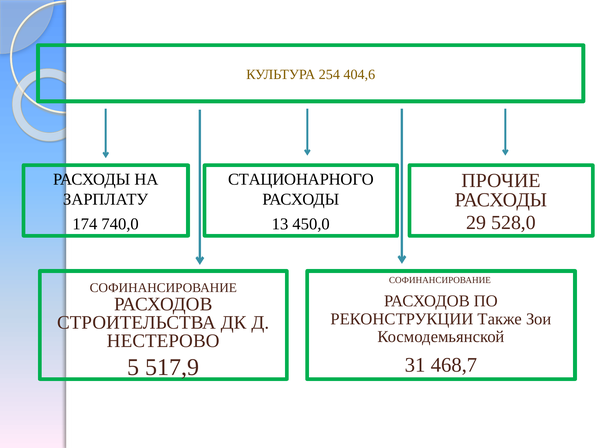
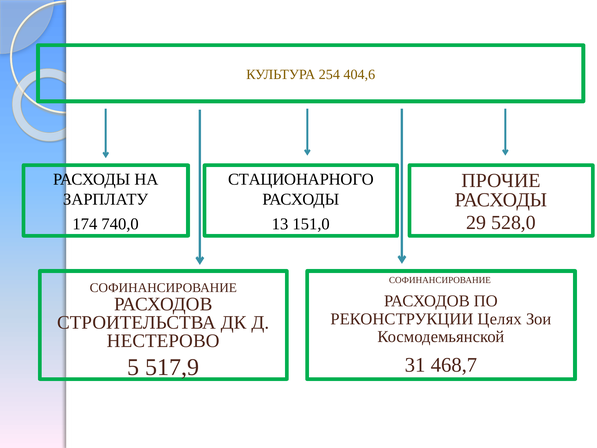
450,0: 450,0 -> 151,0
Также: Также -> Целях
